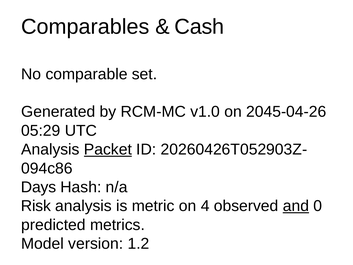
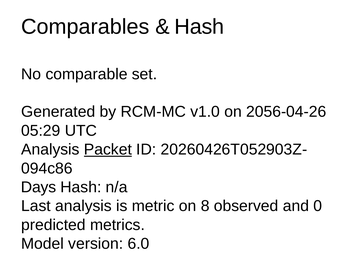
Cash at (199, 27): Cash -> Hash
2045-04-26: 2045-04-26 -> 2056-04-26
Risk: Risk -> Last
4: 4 -> 8
and underline: present -> none
1.2: 1.2 -> 6.0
